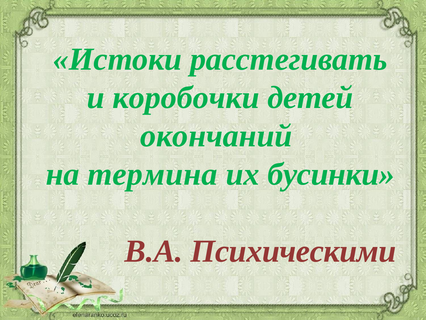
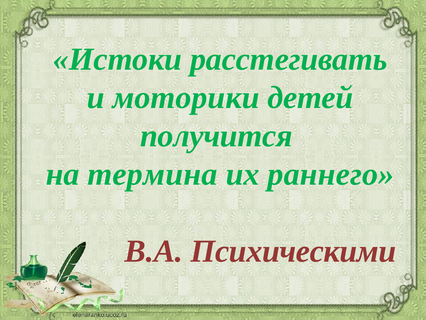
коробочки: коробочки -> моторики
окончаний: окончаний -> получится
бусинки: бусинки -> раннего
